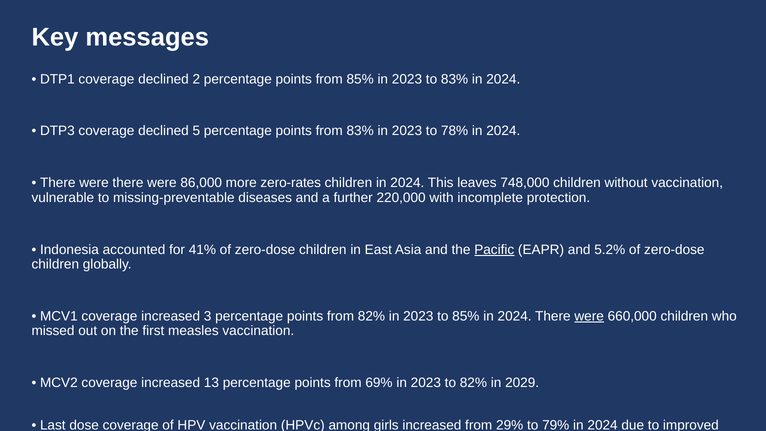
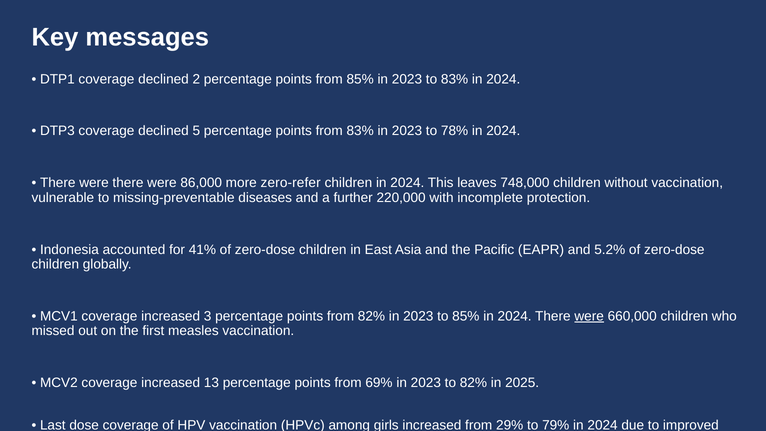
zero-rates: zero-rates -> zero-refer
Pacific underline: present -> none
2029: 2029 -> 2025
